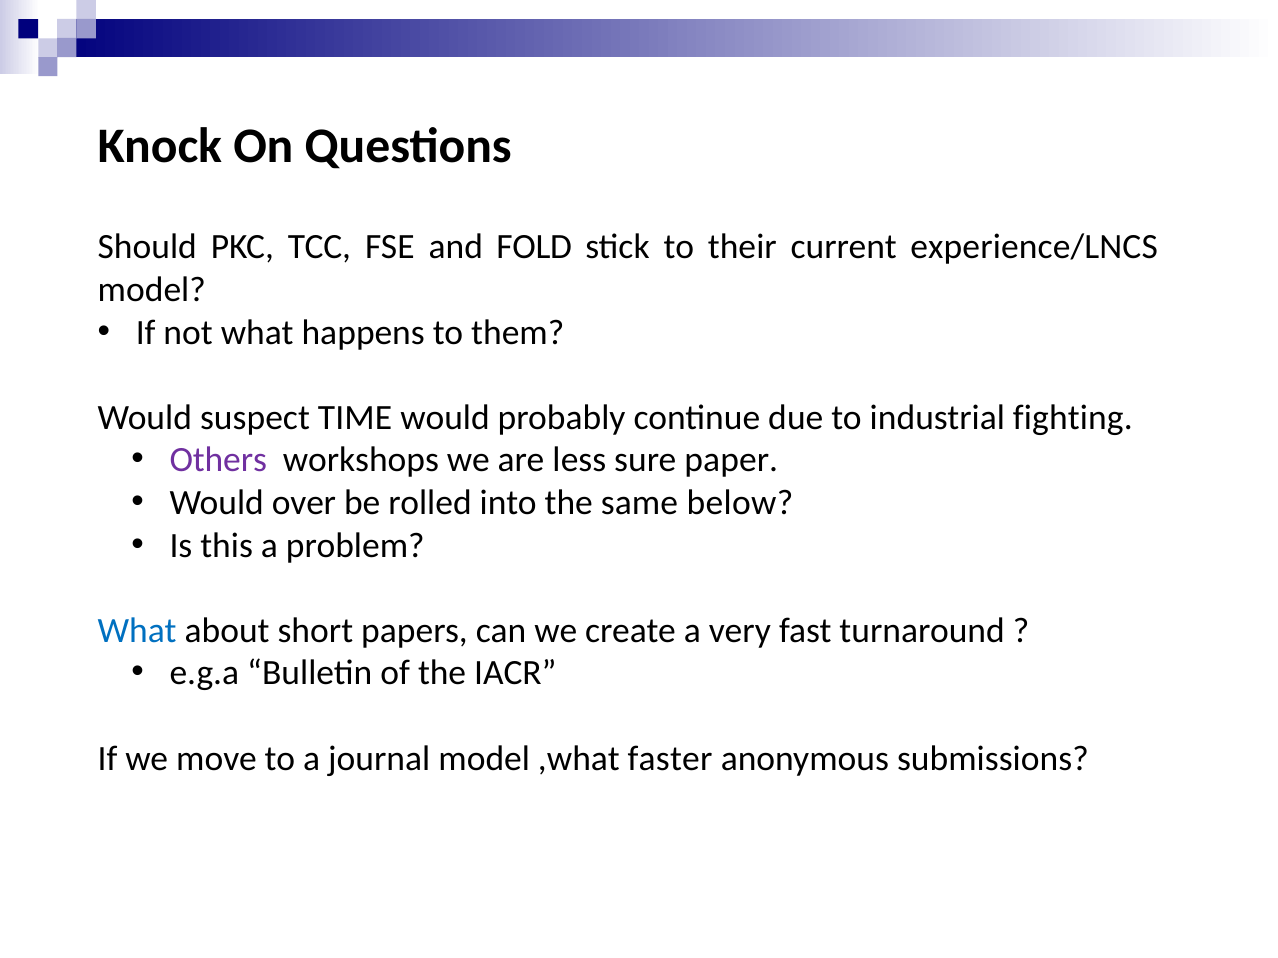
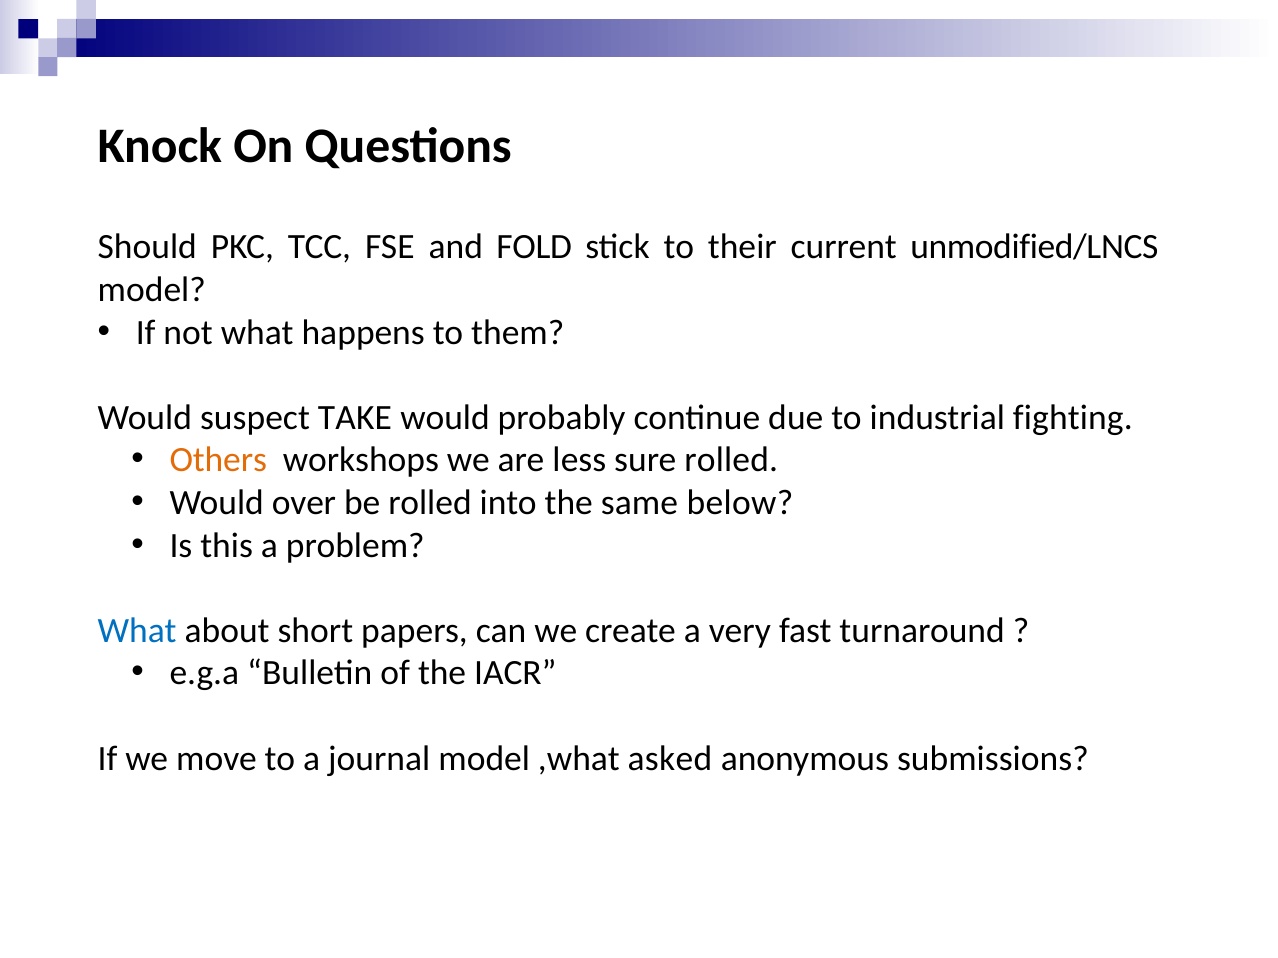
experience/LNCS: experience/LNCS -> unmodified/LNCS
TIME: TIME -> TAKE
Others colour: purple -> orange
sure paper: paper -> rolled
faster: faster -> asked
